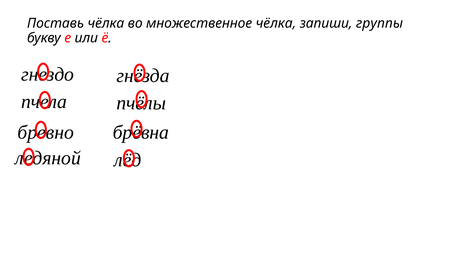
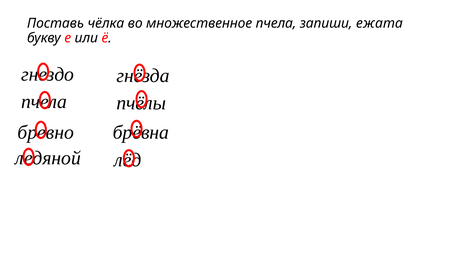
множественное чёлка: чёлка -> пчела
группы: группы -> ежата
